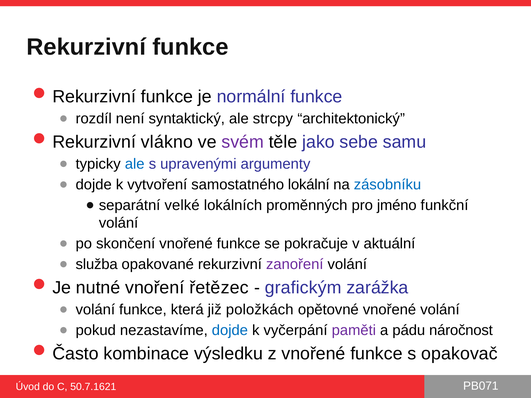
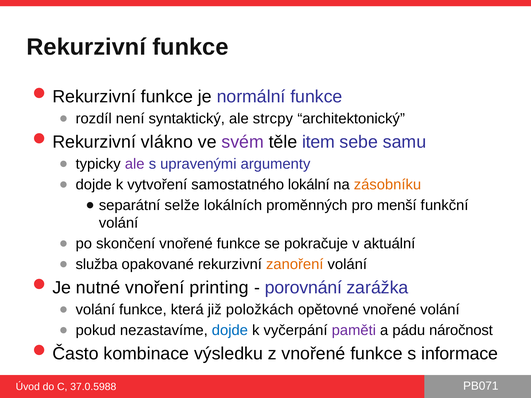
jako: jako -> item
ale at (135, 164) colour: blue -> purple
zásobníku colour: blue -> orange
velké: velké -> selže
jméno: jméno -> menší
zanoření colour: purple -> orange
řetězec: řetězec -> printing
grafickým: grafickým -> porovnání
opakovač: opakovač -> informace
50.7.1621: 50.7.1621 -> 37.0.5988
